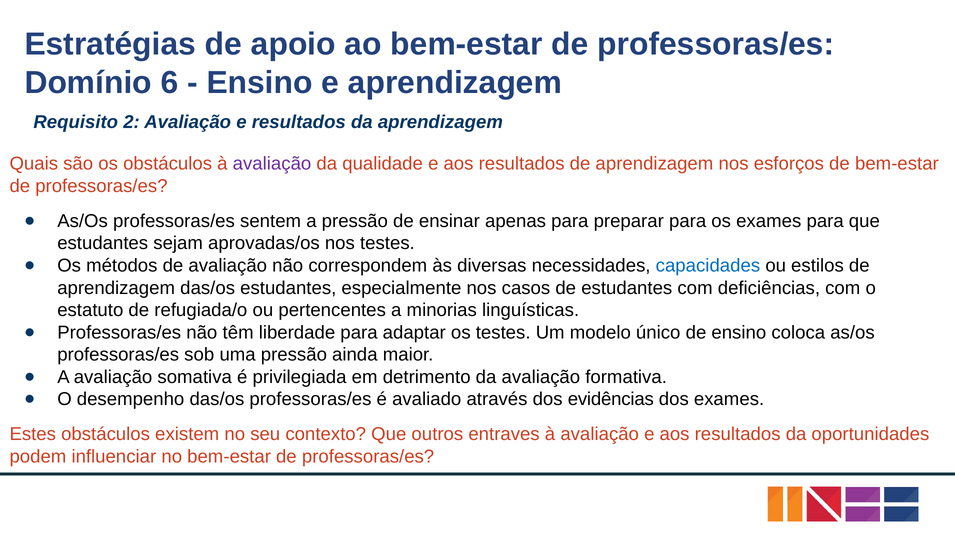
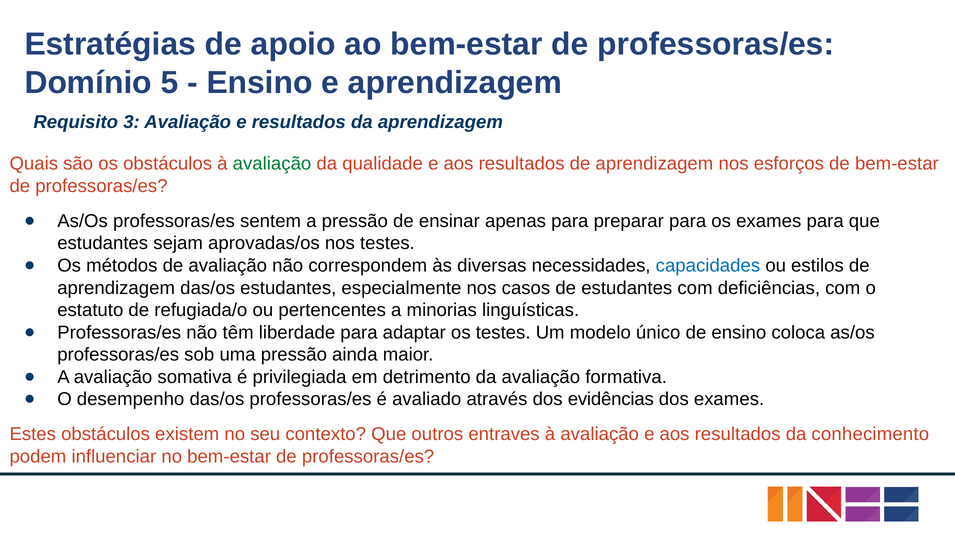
6: 6 -> 5
2: 2 -> 3
avaliação at (272, 164) colour: purple -> green
oportunidades: oportunidades -> conhecimento
